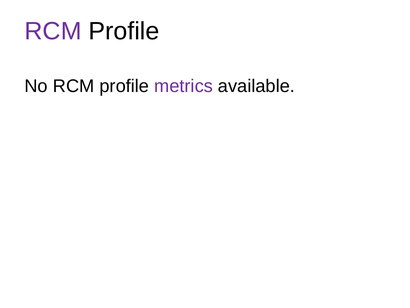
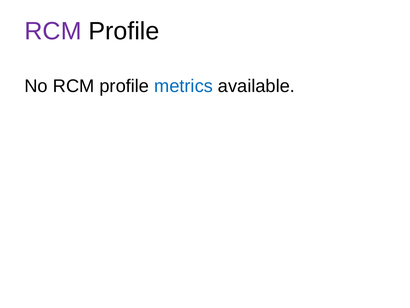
metrics colour: purple -> blue
